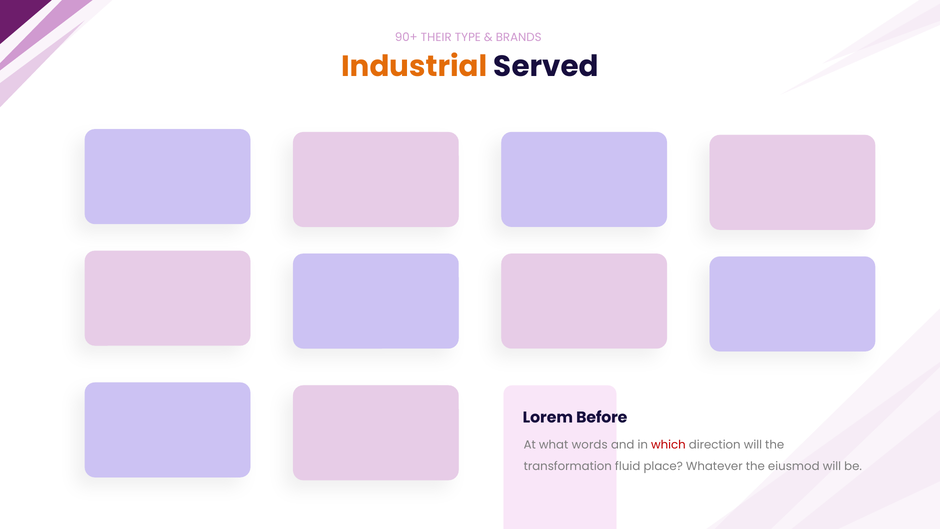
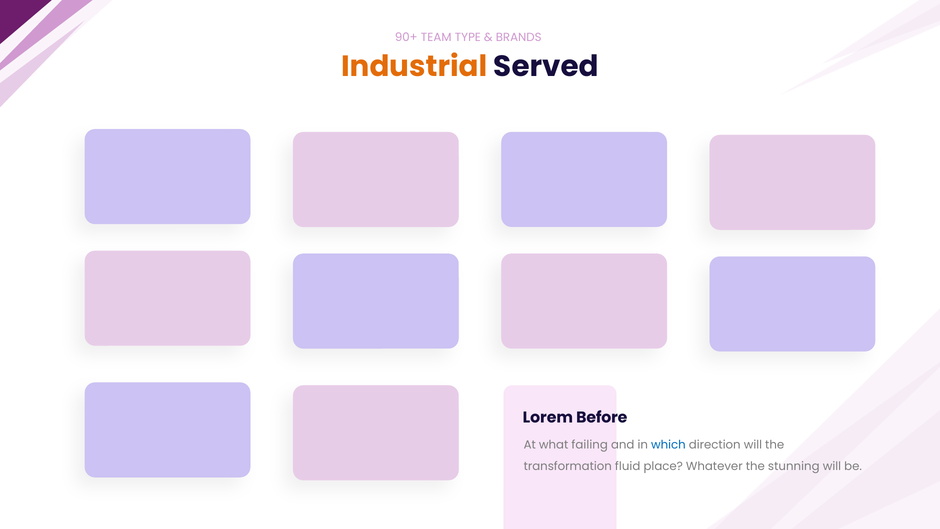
THEIR: THEIR -> TEAM
words: words -> failing
which colour: red -> blue
eiusmod: eiusmod -> stunning
